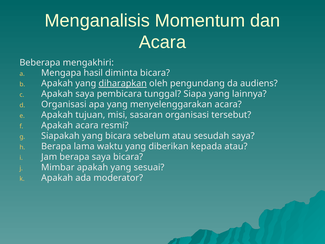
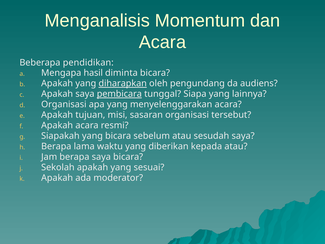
mengakhiri: mengakhiri -> pendidikan
pembicara underline: none -> present
Mimbar: Mimbar -> Sekolah
